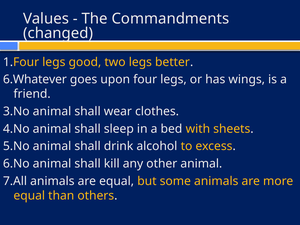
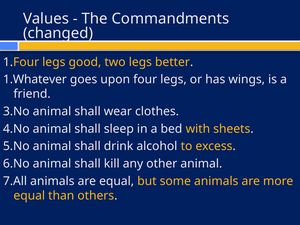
6.Whatever: 6.Whatever -> 1.Whatever
